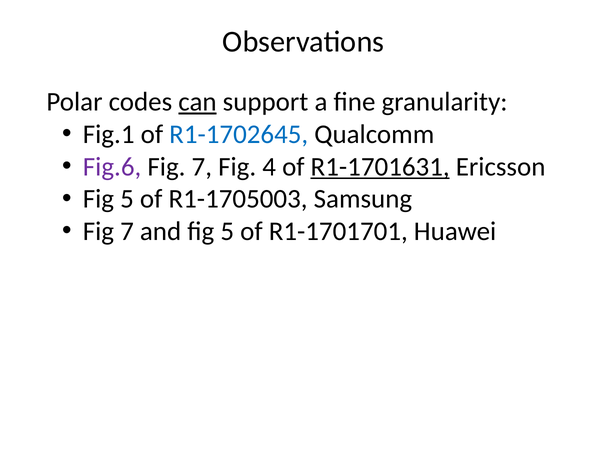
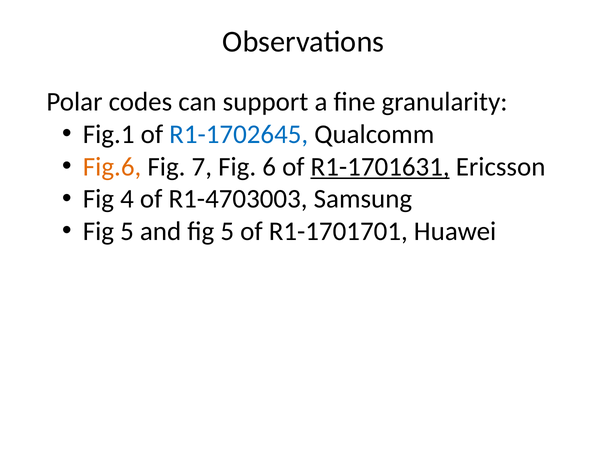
can underline: present -> none
Fig.6 colour: purple -> orange
4: 4 -> 6
5 at (127, 199): 5 -> 4
R1-1705003: R1-1705003 -> R1-4703003
7 at (127, 232): 7 -> 5
